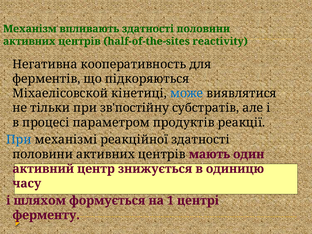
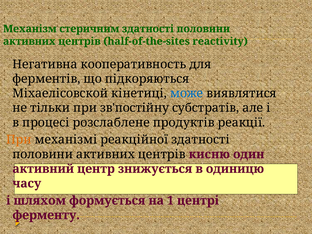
впливають: впливають -> стеричним
параметром: параметром -> розслаблене
При at (19, 140) colour: blue -> orange
мають: мають -> кисню
